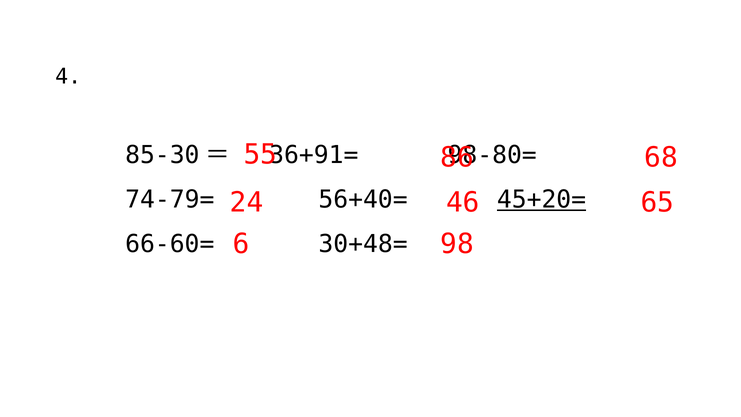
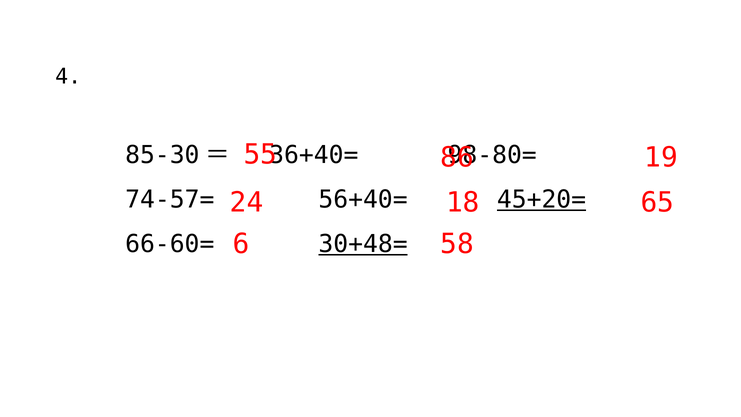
68: 68 -> 19
36+91=: 36+91= -> 36+40=
74-79=: 74-79= -> 74-57=
46: 46 -> 18
98: 98 -> 58
30+48= underline: none -> present
